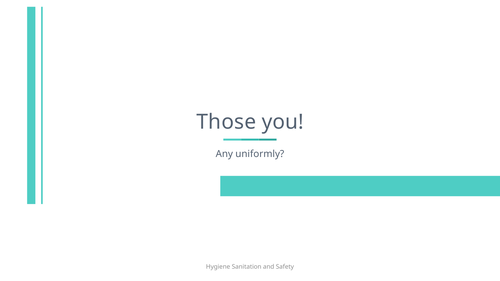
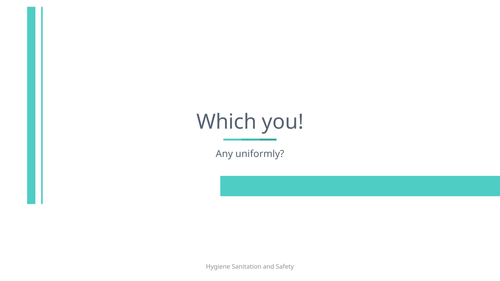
Those: Those -> Which
